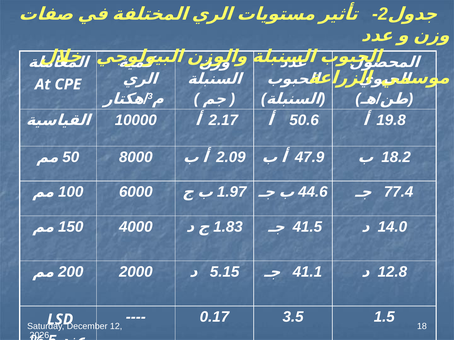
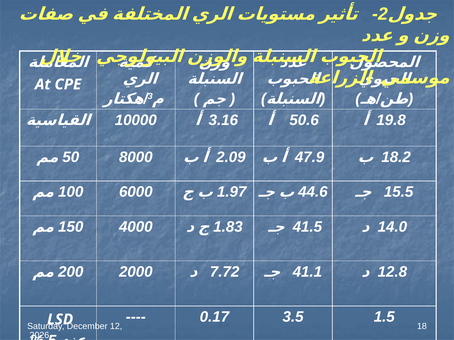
2.17: 2.17 -> 3.16
77.4: 77.4 -> 15.5
5.15: 5.15 -> 7.72
